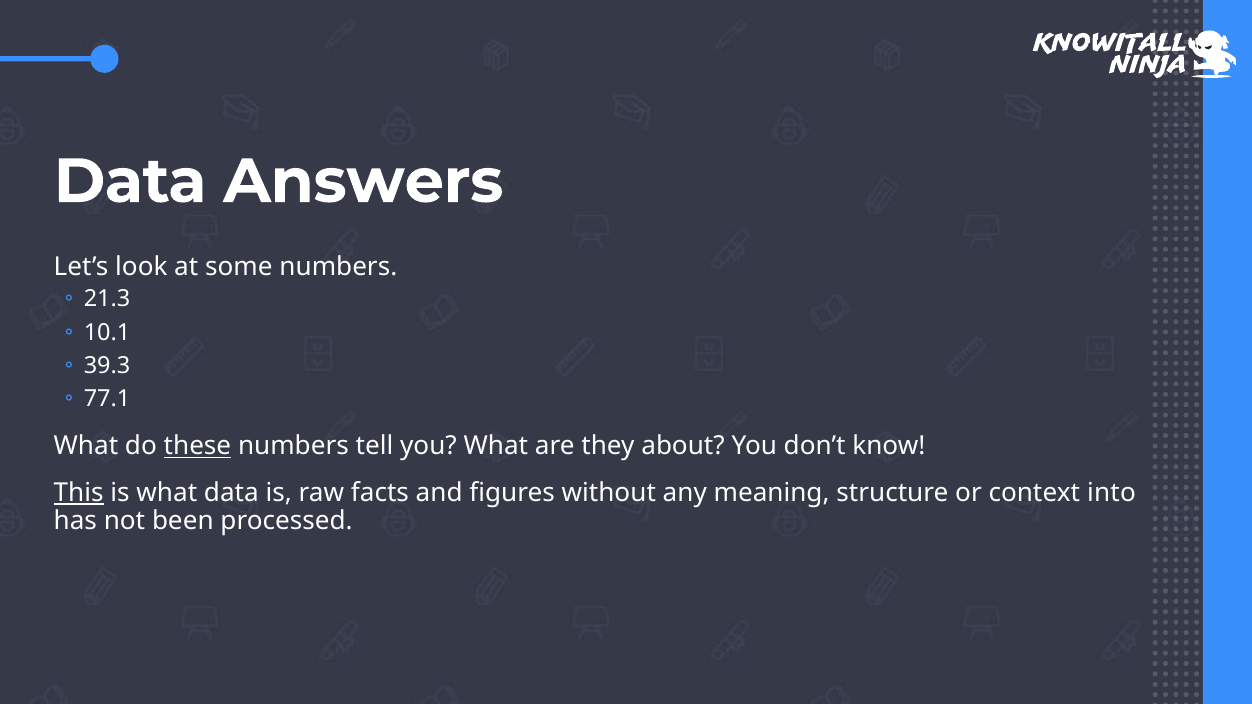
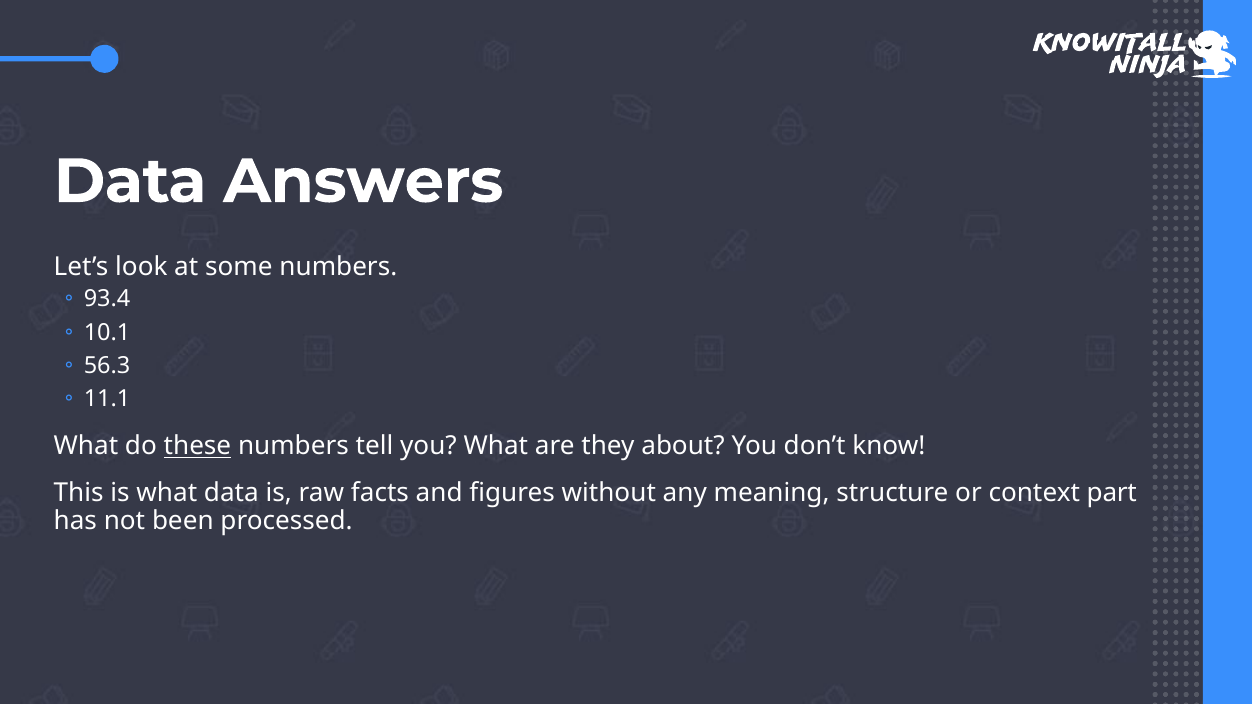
21.3: 21.3 -> 93.4
39.3: 39.3 -> 56.3
77.1: 77.1 -> 11.1
This underline: present -> none
into: into -> part
